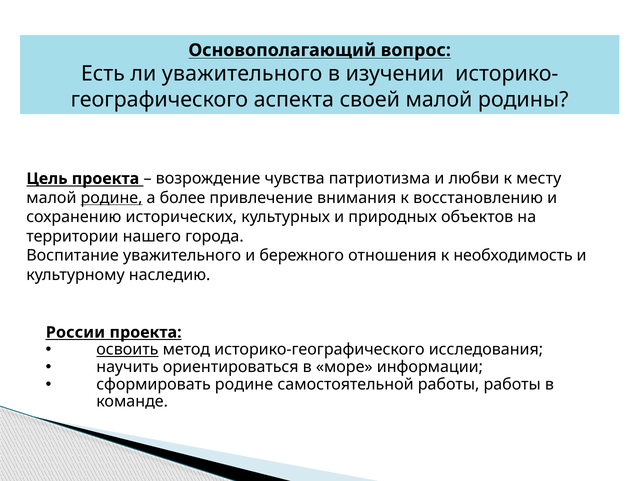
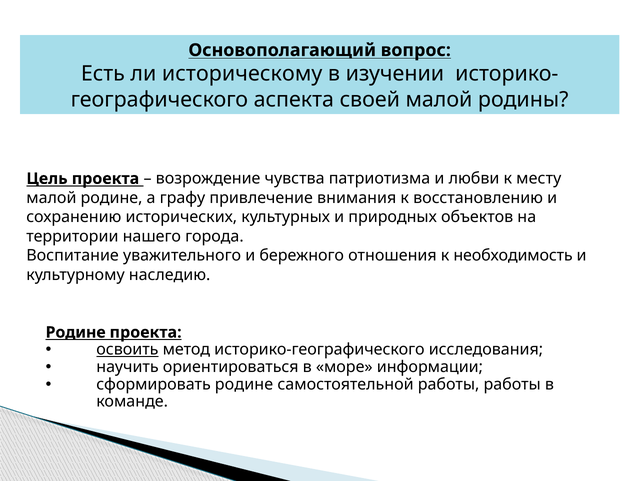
ли уважительного: уважительного -> историческому
родине at (112, 198) underline: present -> none
более: более -> графу
России at (75, 333): России -> Родине
